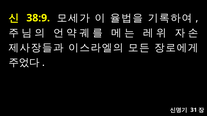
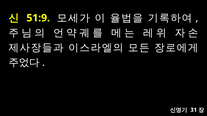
38:9: 38:9 -> 51:9
